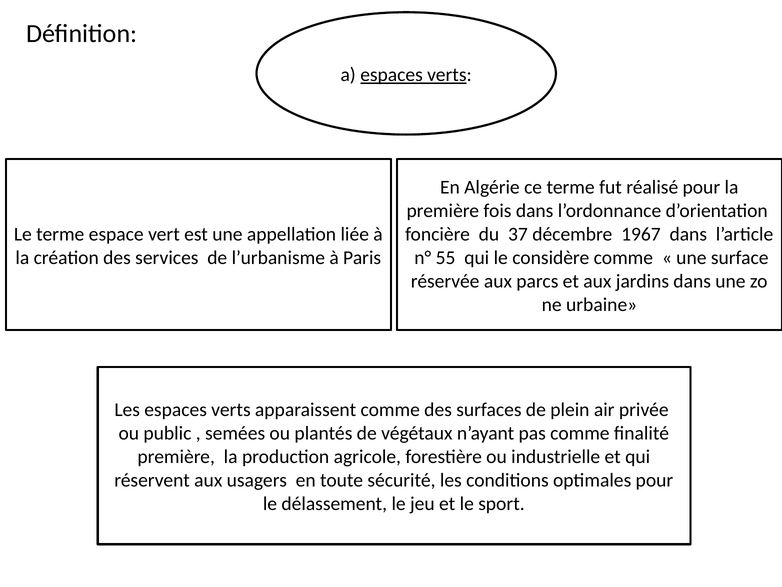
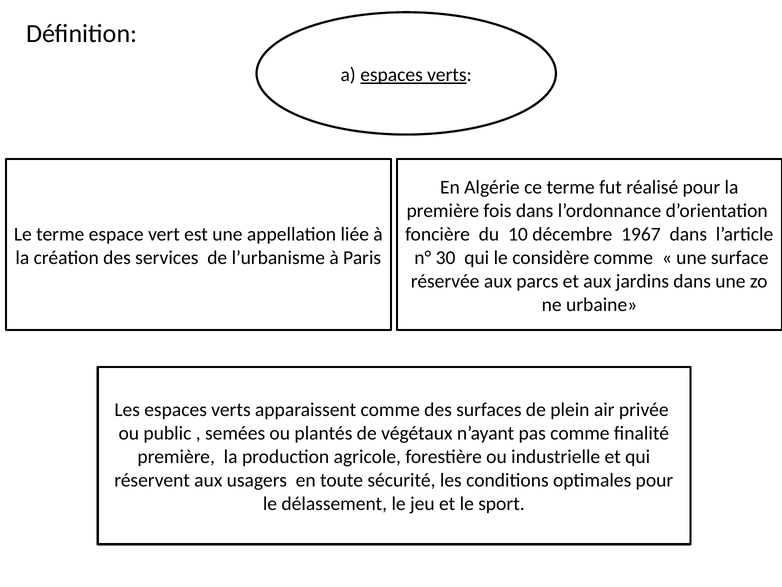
37: 37 -> 10
55: 55 -> 30
